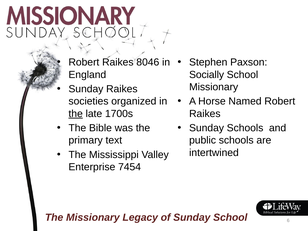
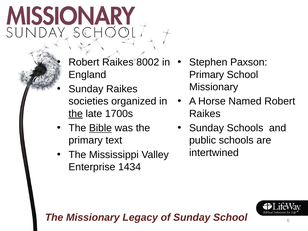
8046: 8046 -> 8002
Socially at (207, 75): Socially -> Primary
Bible underline: none -> present
7454: 7454 -> 1434
